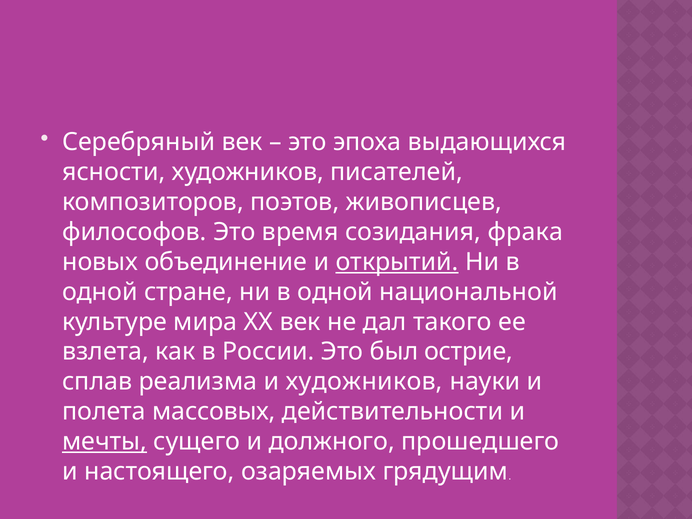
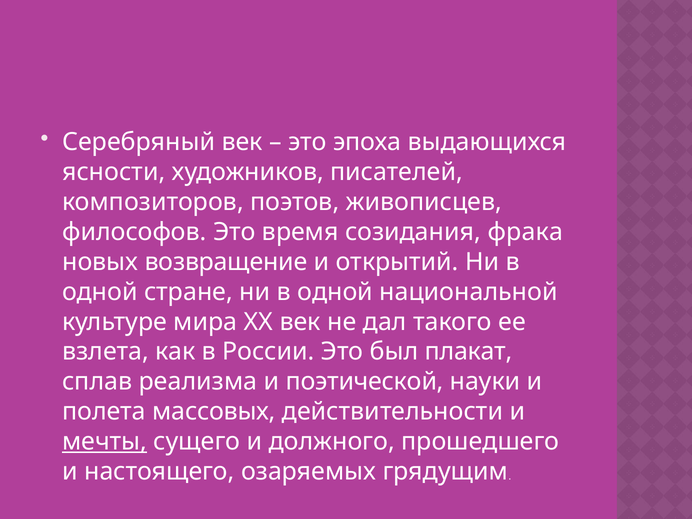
объединение: объединение -> возвращение
открытий underline: present -> none
острие: острие -> плакат
и художников: художников -> поэтической
